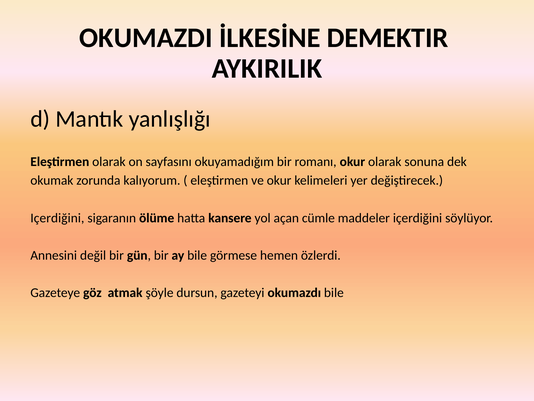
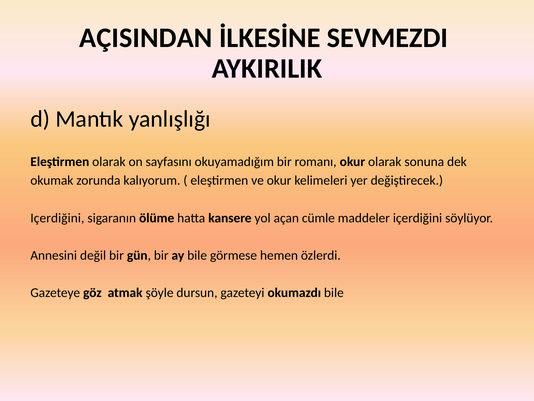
OKUMAZDI: OKUMAZDI -> AÇISINDAN
DEMEKTIR: DEMEKTIR -> SEVMEZDI
